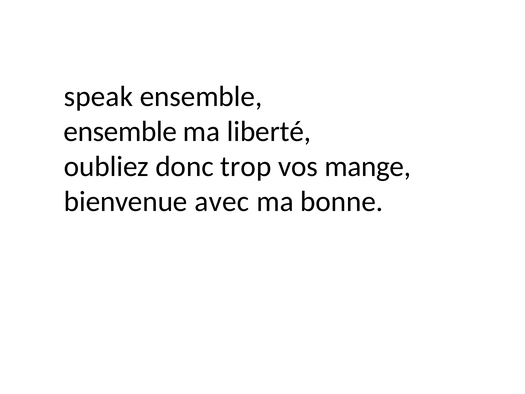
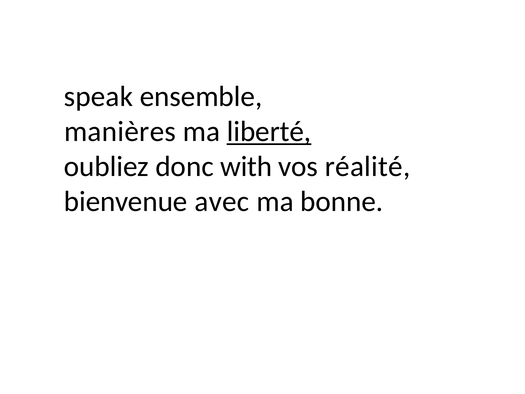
ensemble at (120, 131): ensemble -> manières
liberté underline: none -> present
trop: trop -> with
mange: mange -> réalité
